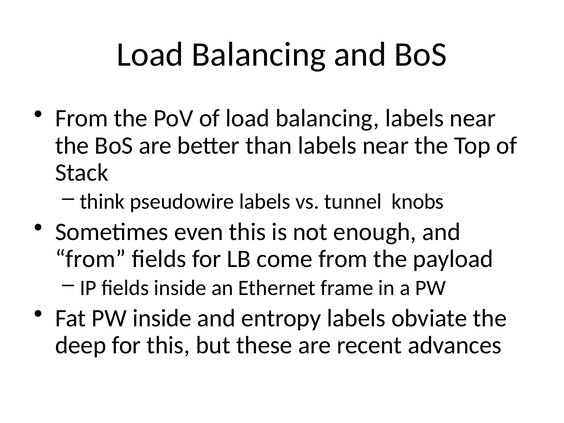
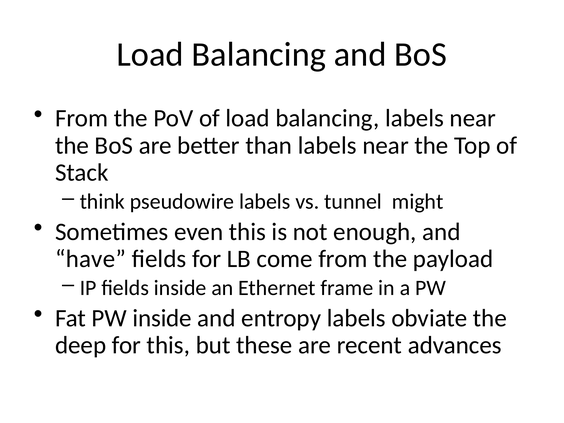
knobs: knobs -> might
from at (91, 259): from -> have
